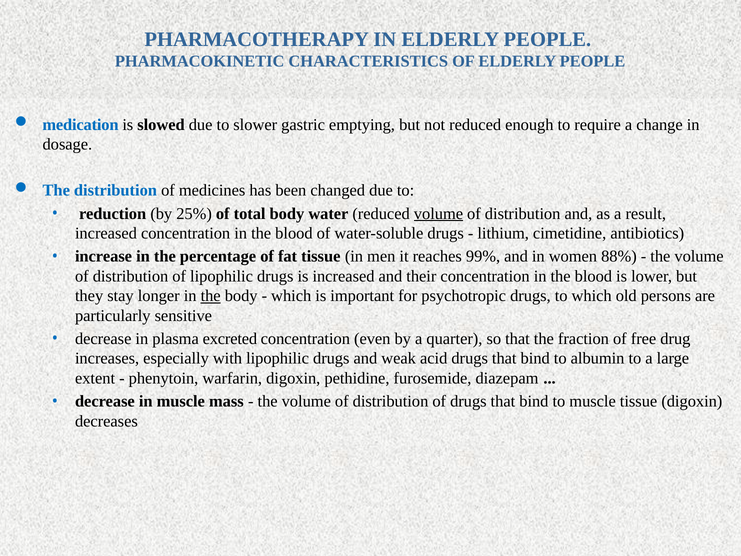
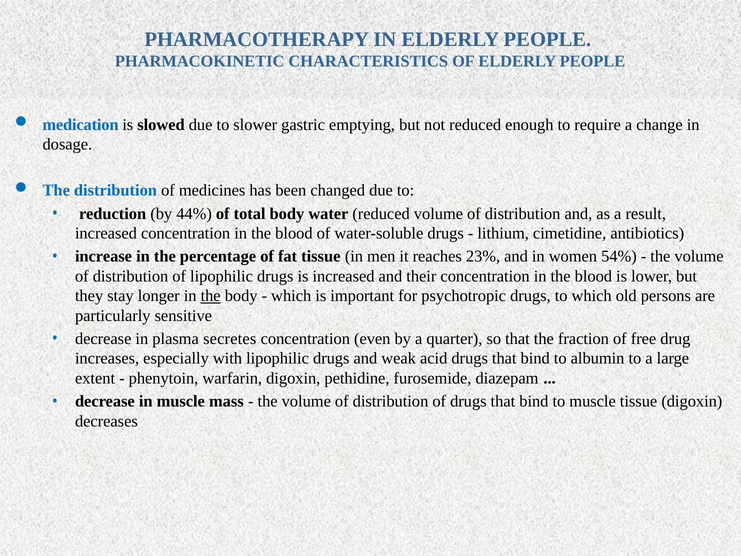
25%: 25% -> 44%
volume at (438, 214) underline: present -> none
99%: 99% -> 23%
88%: 88% -> 54%
excreted: excreted -> secretes
